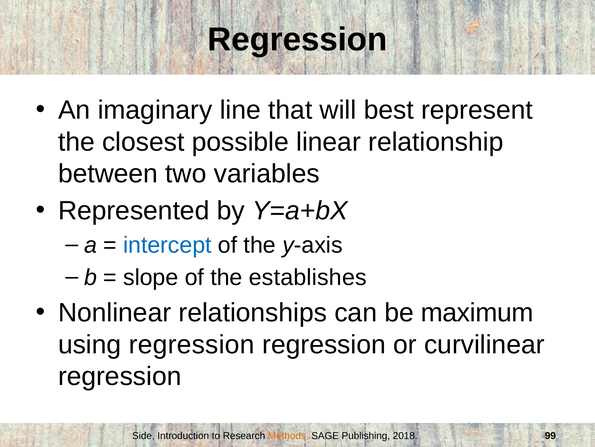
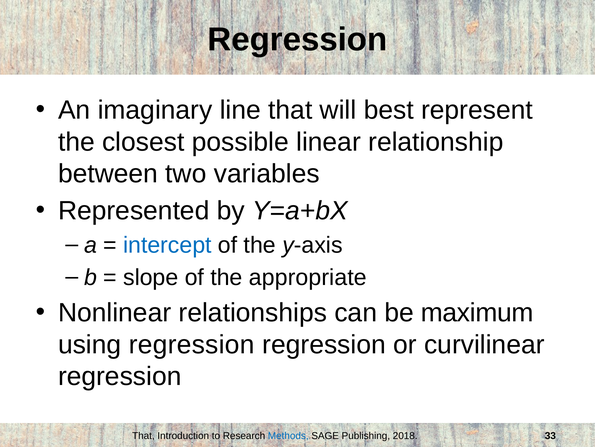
establishes: establishes -> appropriate
Side at (143, 435): Side -> That
Methods colour: orange -> blue
99: 99 -> 33
